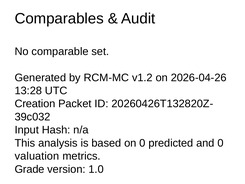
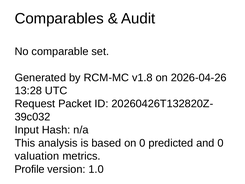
v1.2: v1.2 -> v1.8
Creation: Creation -> Request
Grade: Grade -> Profile
